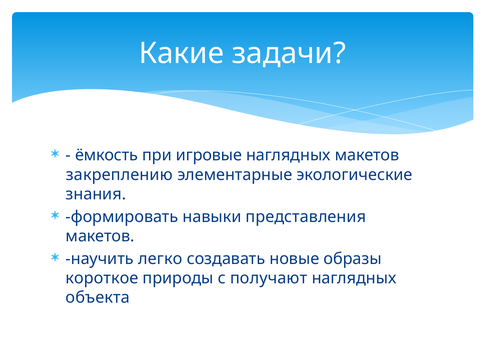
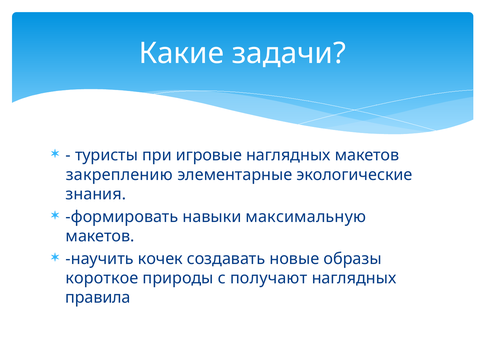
ёмкость: ёмкость -> туристы
представления: представления -> максимальную
легко: легко -> кочек
объекта: объекта -> правила
